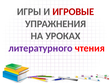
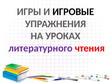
ИГРОВЫЕ colour: red -> black
